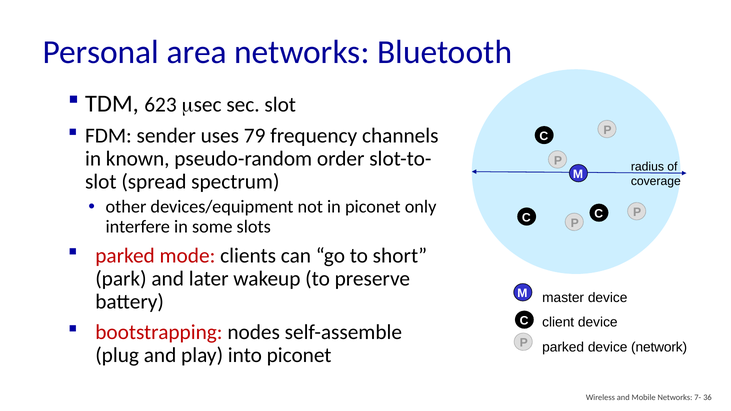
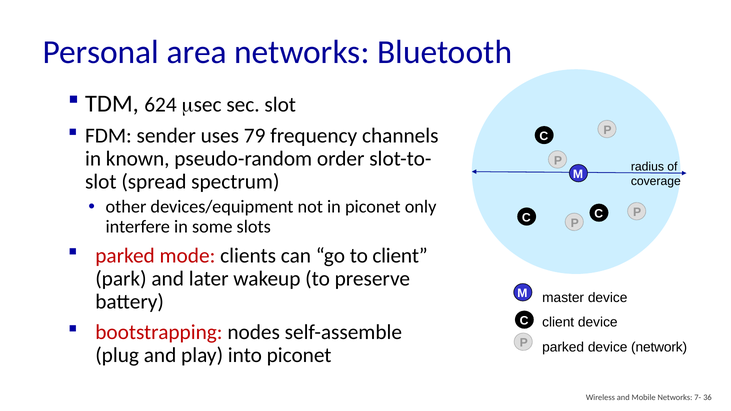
623: 623 -> 624
to short: short -> client
